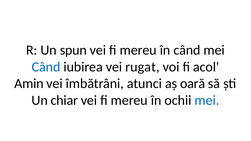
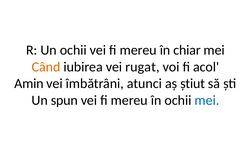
Un spun: spun -> ochii
în când: când -> chiar
Când at (46, 67) colour: blue -> orange
oară: oară -> știut
chiar: chiar -> spun
